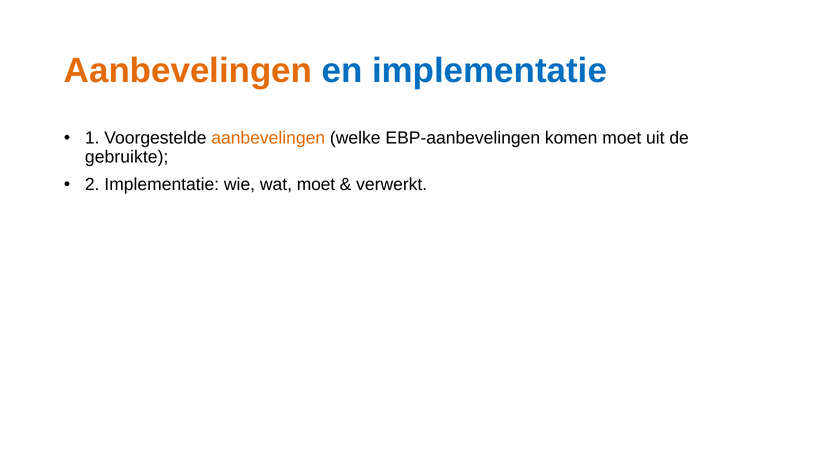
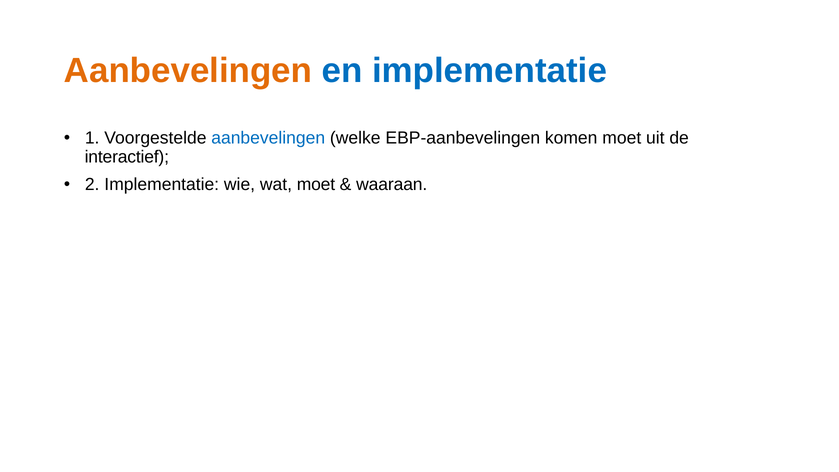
aanbevelingen at (268, 138) colour: orange -> blue
gebruikte: gebruikte -> interactief
verwerkt: verwerkt -> waaraan
